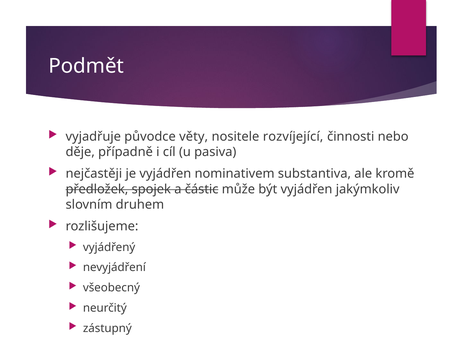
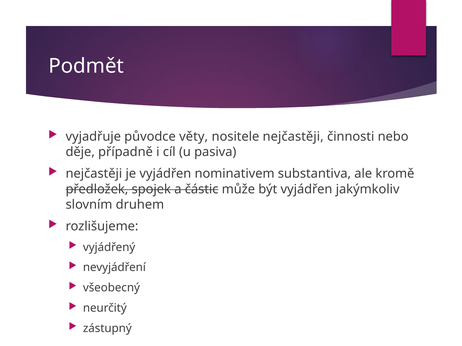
nositele rozvíjející: rozvíjející -> nejčastěji
